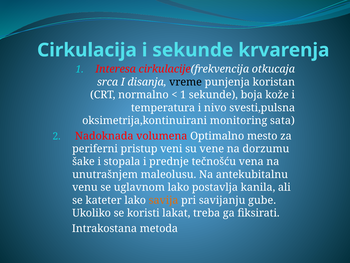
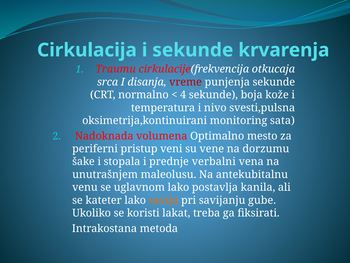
Interesa: Interesa -> Traumu
vreme colour: black -> red
punjenja koristan: koristan -> sekunde
1 at (183, 95): 1 -> 4
tečnošću: tečnošću -> verbalni
